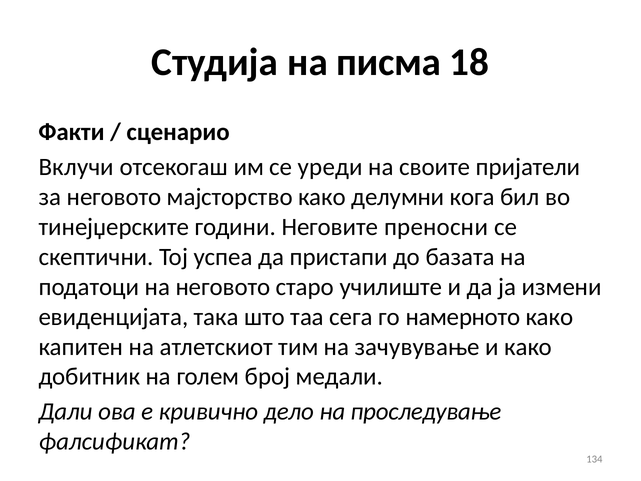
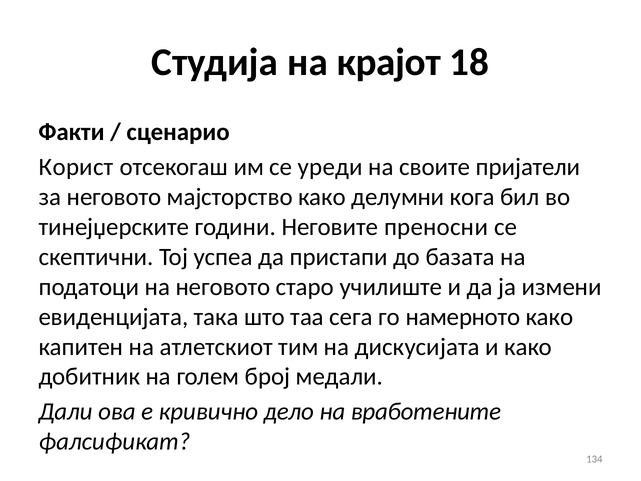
писма: писма -> крајот
Вклучи: Вклучи -> Корист
зачувување: зачувување -> дискусијата
проследување: проследување -> вработените
